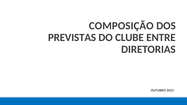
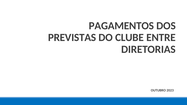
COMPOSIÇÃO: COMPOSIÇÃO -> PAGAMENTOS
